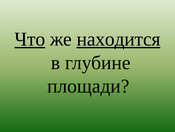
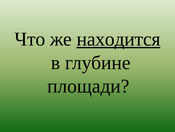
Что underline: present -> none
